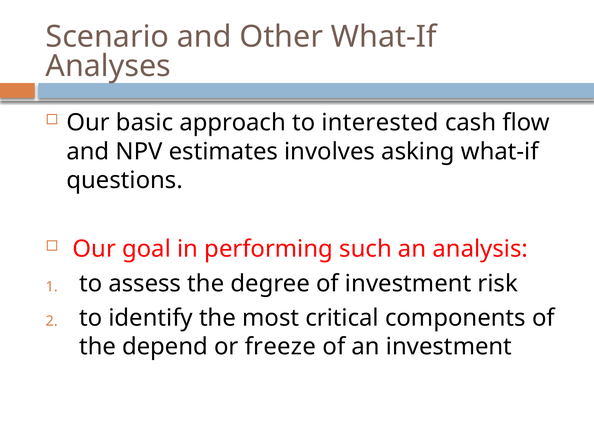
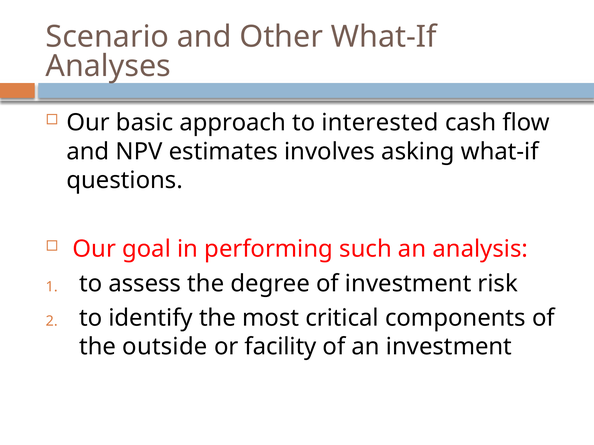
depend: depend -> outside
freeze: freeze -> facility
